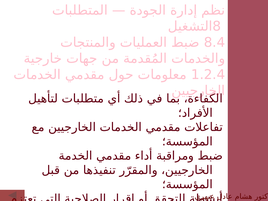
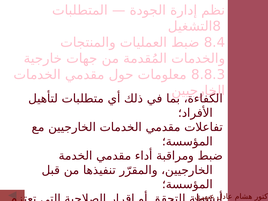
1.2.4: 1.2.4 -> 8.8.3
